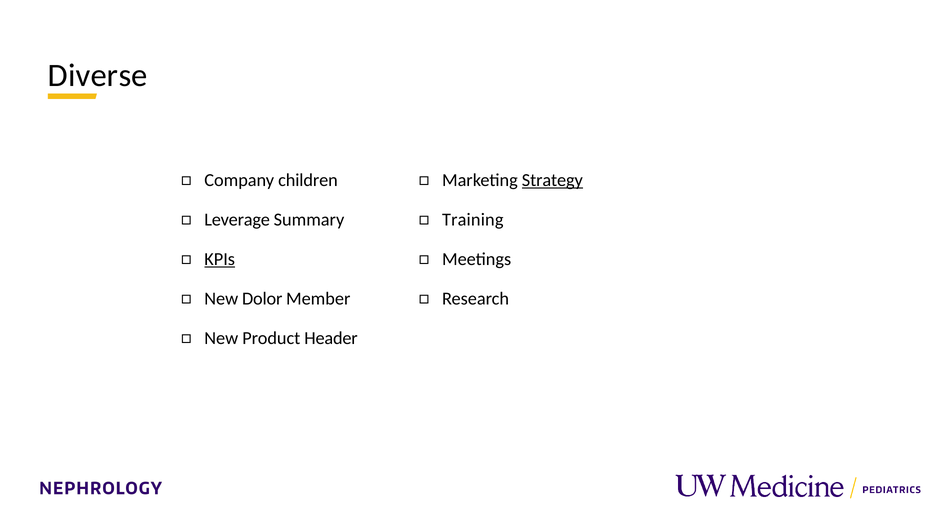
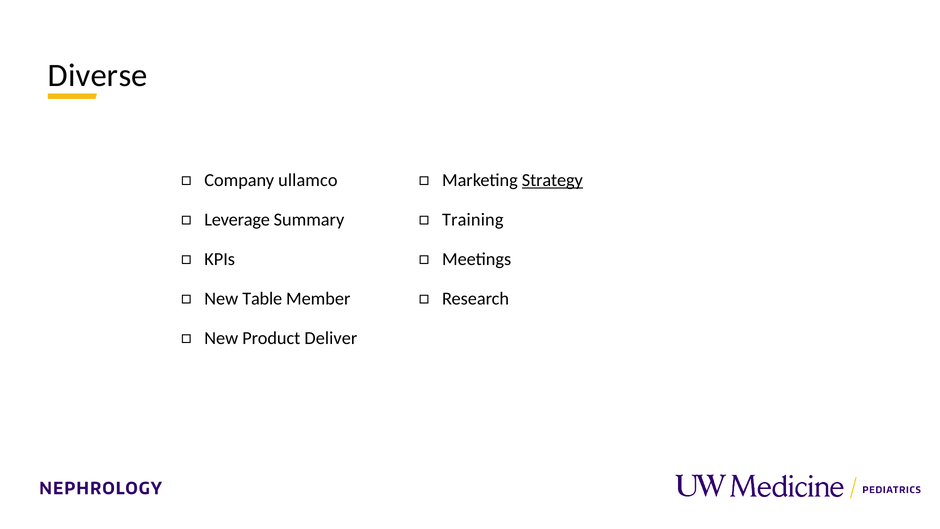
children: children -> ullamco
KPIs underline: present -> none
Dolor: Dolor -> Table
Header: Header -> Deliver
